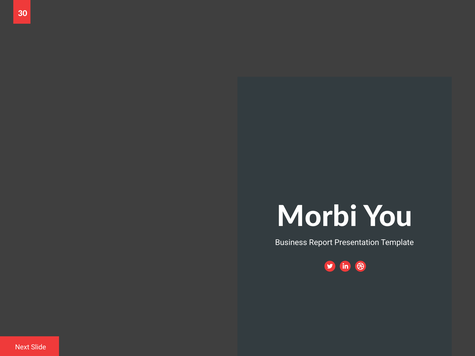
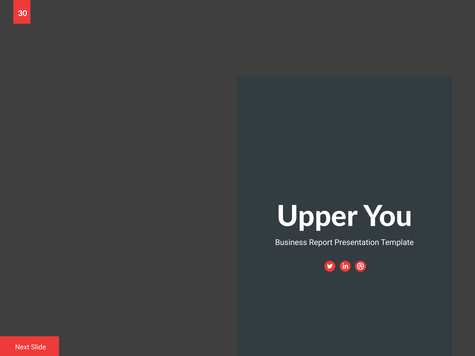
Morbi: Morbi -> Upper
